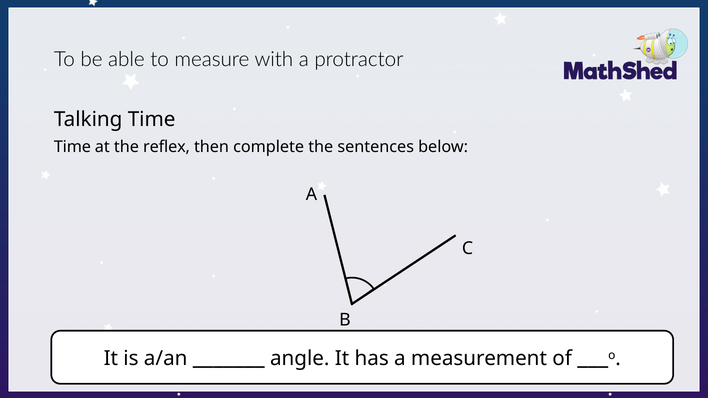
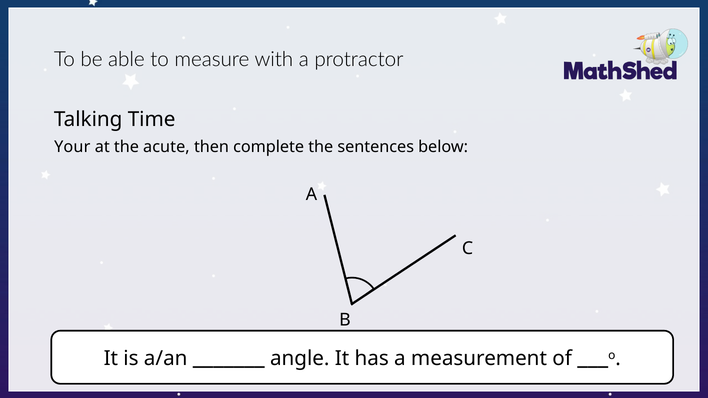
Time at (72, 147): Time -> Your
reflex: reflex -> acute
